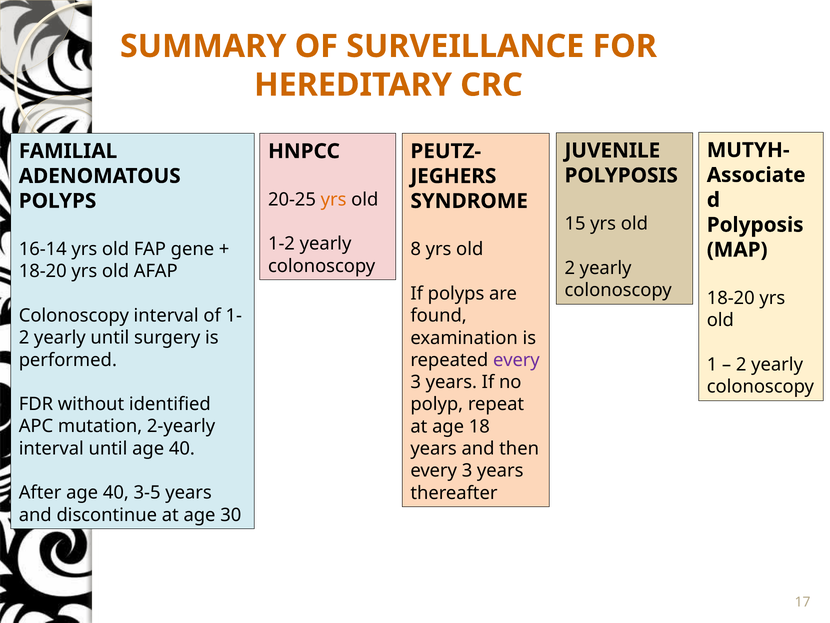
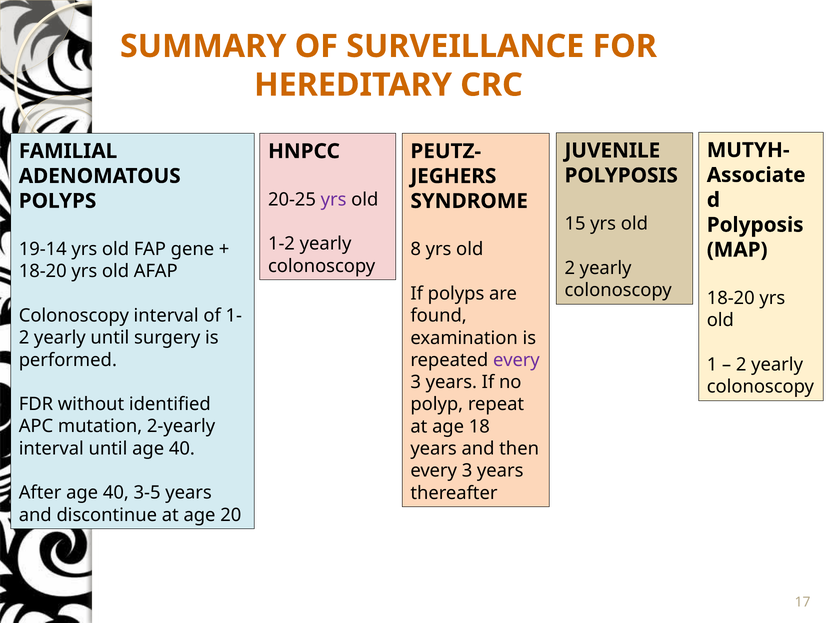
yrs at (334, 199) colour: orange -> purple
16-14: 16-14 -> 19-14
30: 30 -> 20
